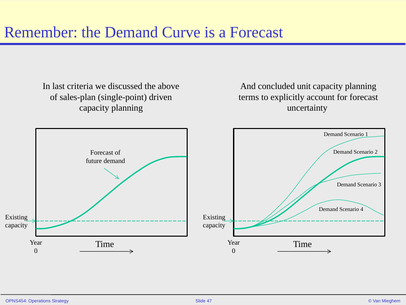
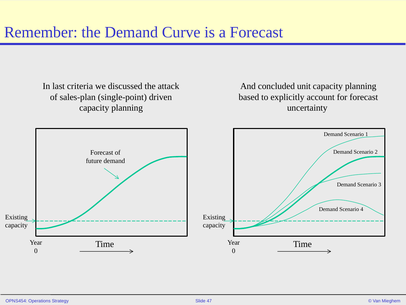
above: above -> attack
terms: terms -> based
